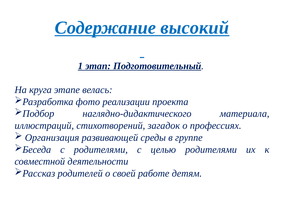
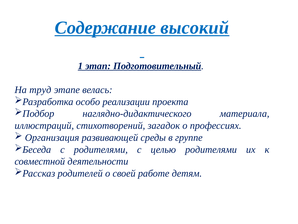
круга: круга -> труд
фото: фото -> особо
